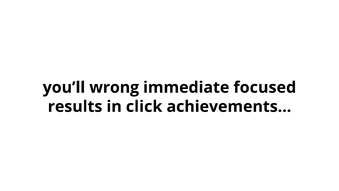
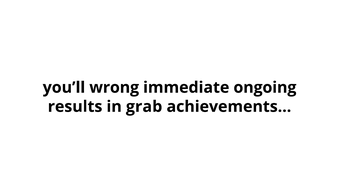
focused: focused -> ongoing
click: click -> grab
